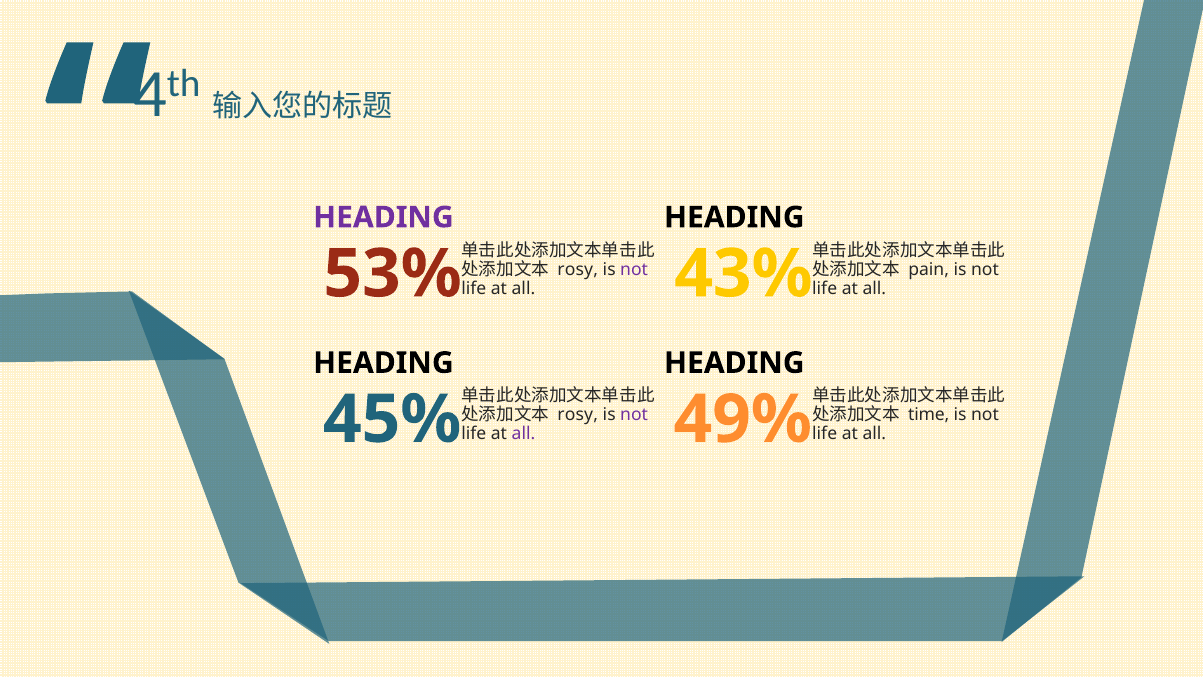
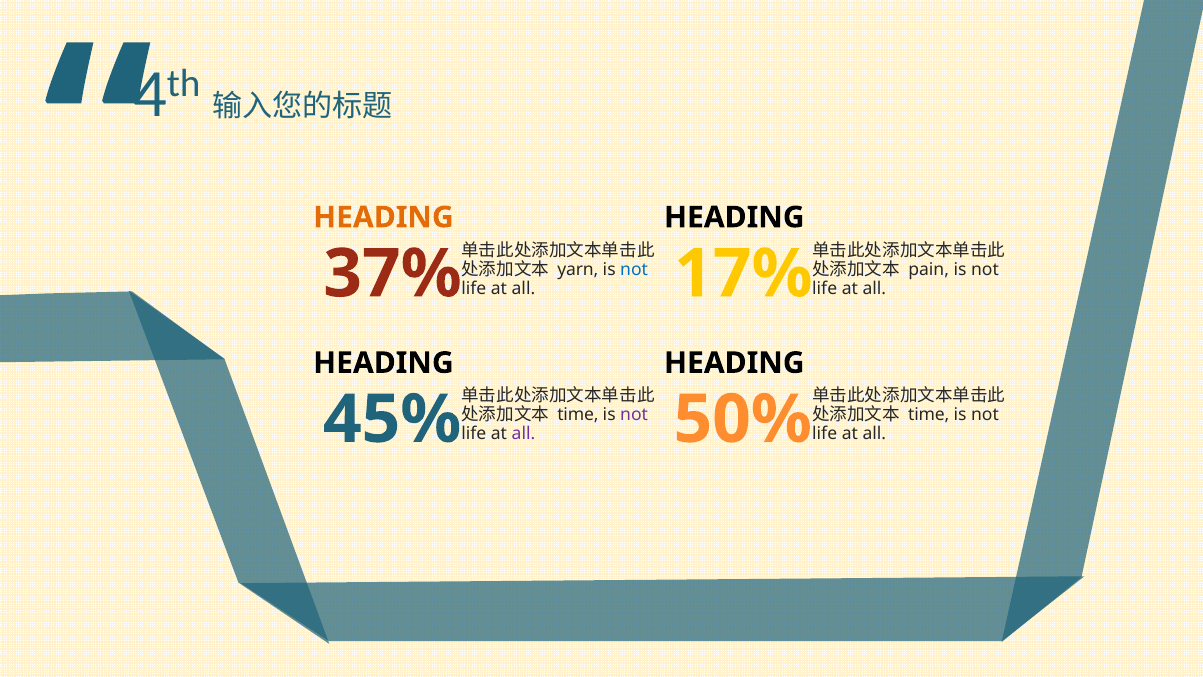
HEADING at (383, 217) colour: purple -> orange
rosy at (578, 269): rosy -> yarn
not at (634, 269) colour: purple -> blue
53%: 53% -> 37%
43%: 43% -> 17%
rosy at (578, 415): rosy -> time
49%: 49% -> 50%
